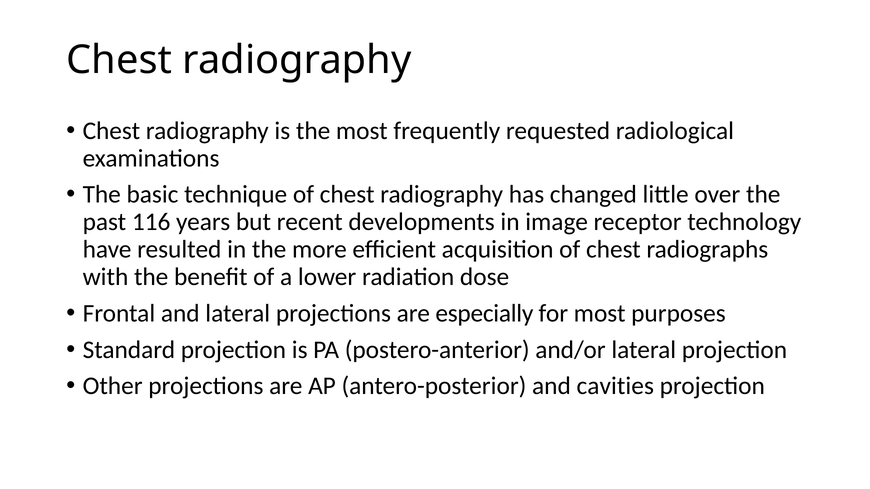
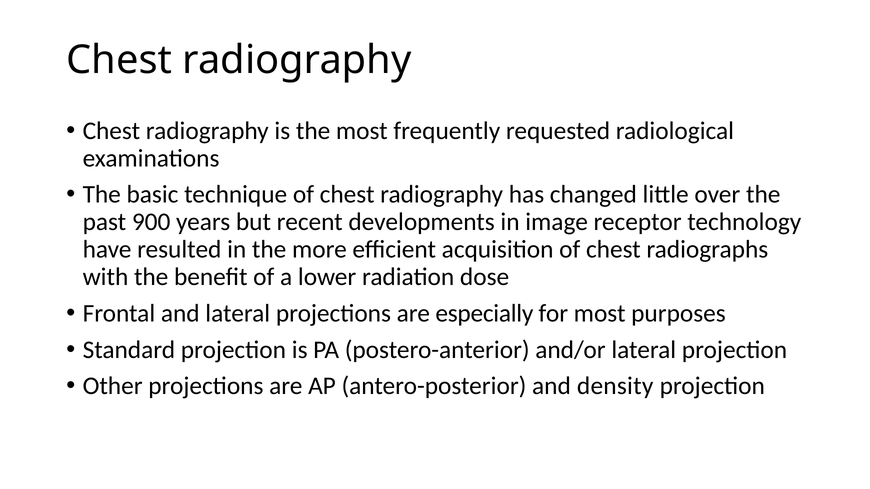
116: 116 -> 900
cavities: cavities -> density
